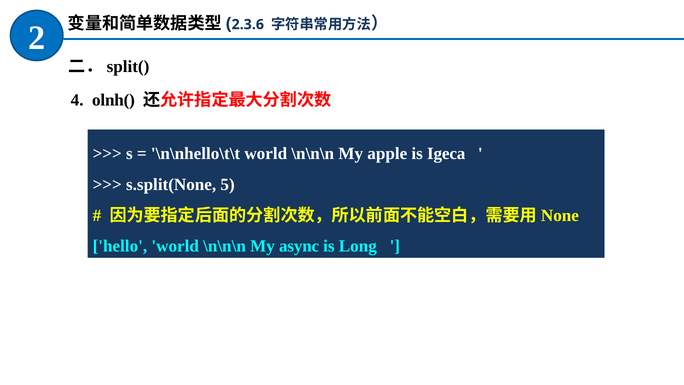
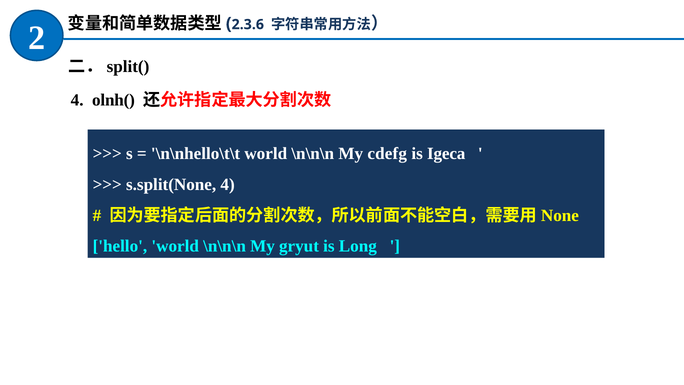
apple: apple -> cdefg
s.split(None 5: 5 -> 4
async: async -> gryut
